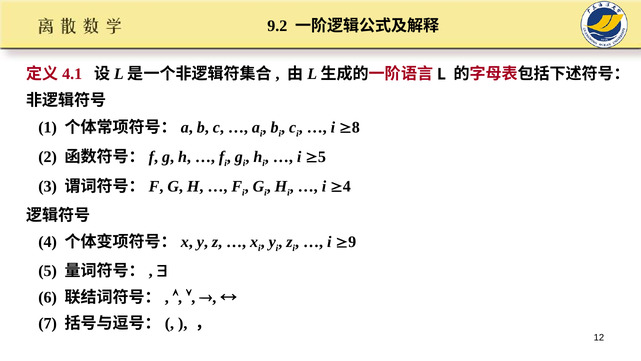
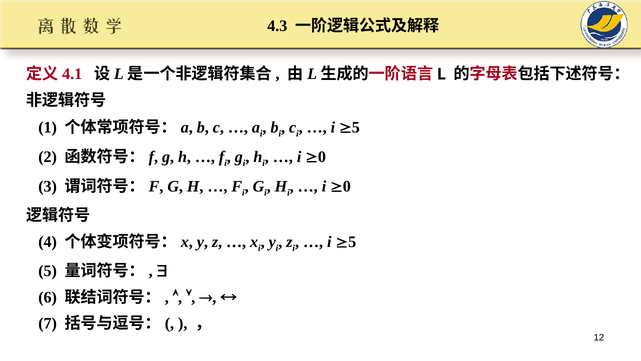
9.2: 9.2 -> 4.3
8 at (356, 127): 8 -> 5
5 at (322, 157): 5 -> 0
4 at (347, 186): 4 -> 0
9 at (352, 242): 9 -> 5
